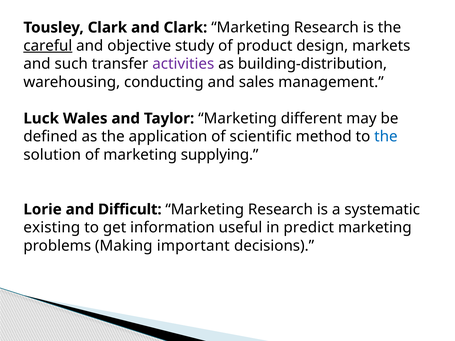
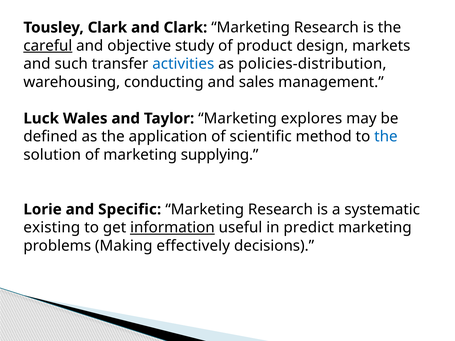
activities colour: purple -> blue
building-distribution: building-distribution -> policies-distribution
different: different -> explores
Difficult: Difficult -> Specific
information underline: none -> present
important: important -> effectively
